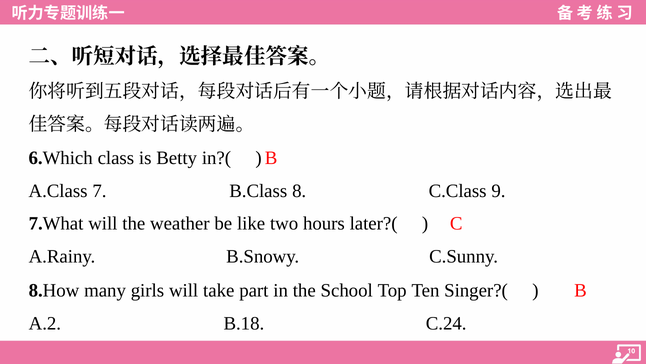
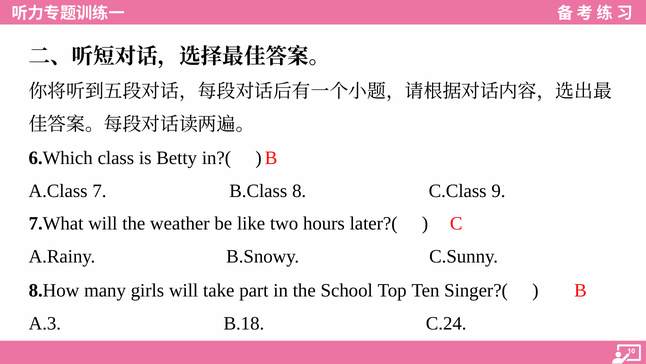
A.2: A.2 -> A.3
